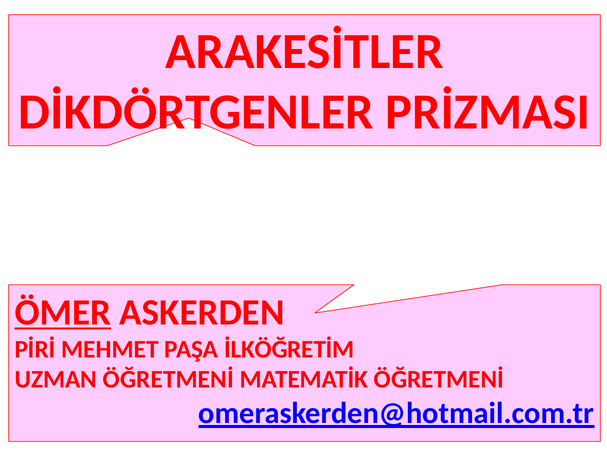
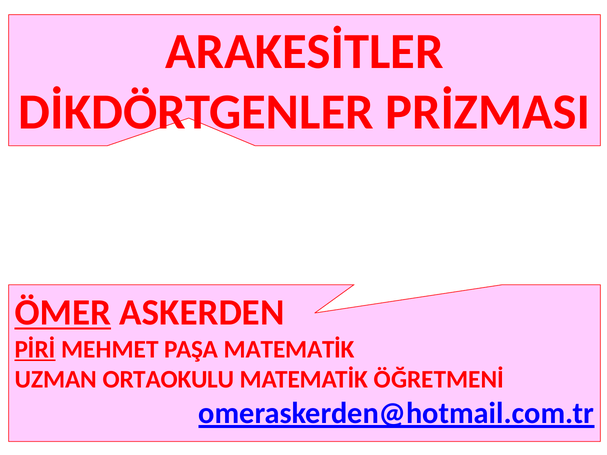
PİRİ underline: none -> present
PAŞA İLKÖĞRETİM: İLKÖĞRETİM -> MATEMATİK
UZMAN ÖĞRETMENİ: ÖĞRETMENİ -> ORTAOKULU
